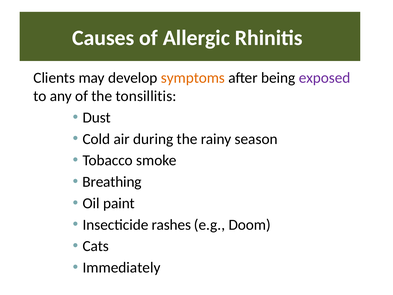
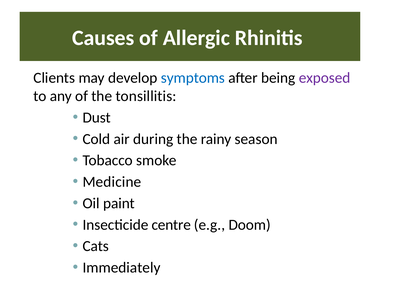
symptoms colour: orange -> blue
Breathing: Breathing -> Medicine
rashes: rashes -> centre
